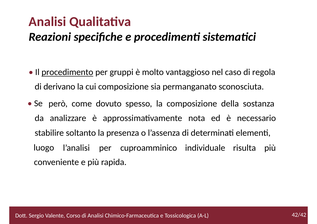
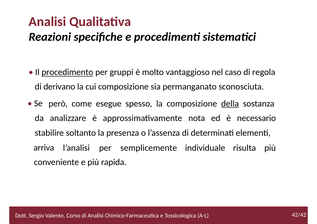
dovuto: dovuto -> esegue
della underline: none -> present
luogo: luogo -> arriva
cuproamminico: cuproamminico -> semplicemente
